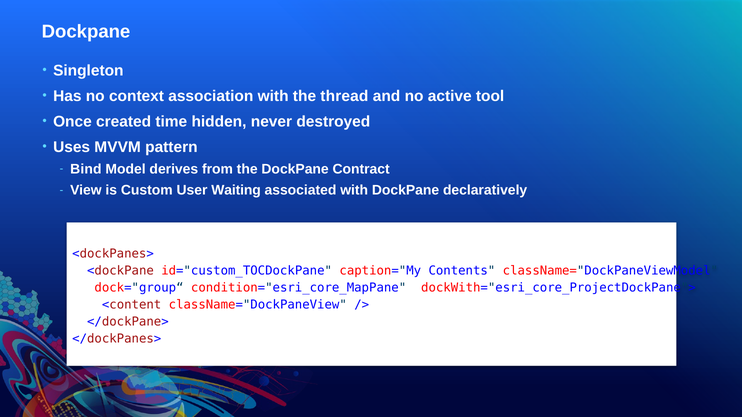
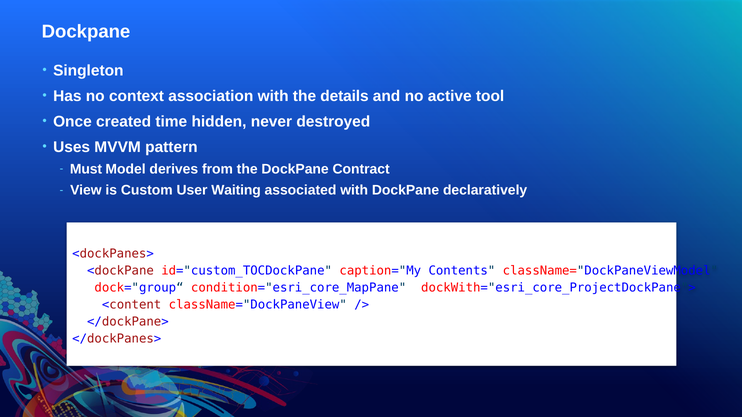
thread: thread -> details
Bind: Bind -> Must
